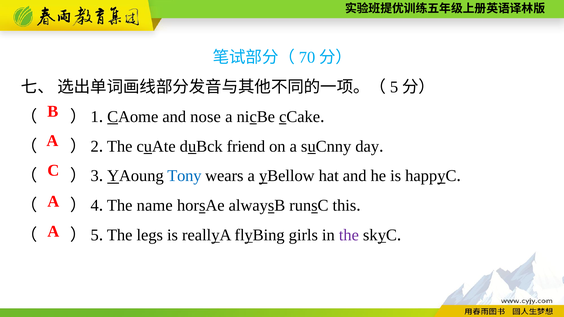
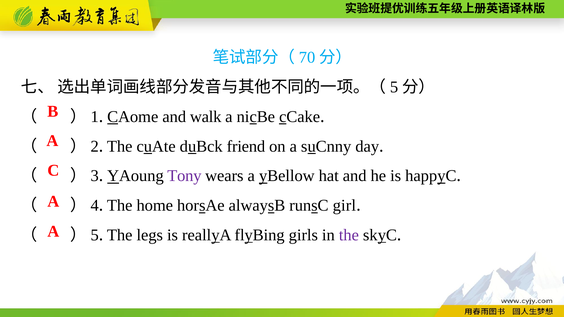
nose: nose -> walk
Tony colour: blue -> purple
name: name -> home
this: this -> girl
